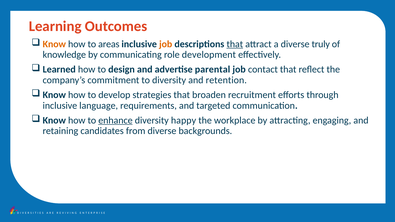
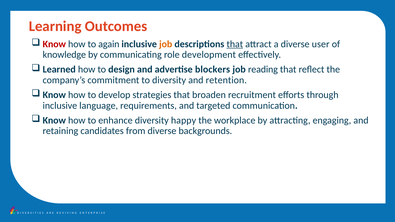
Know at (54, 44) colour: orange -> red
areas: areas -> again
truly: truly -> user
parental: parental -> blockers
contact: contact -> reading
enhance underline: present -> none
